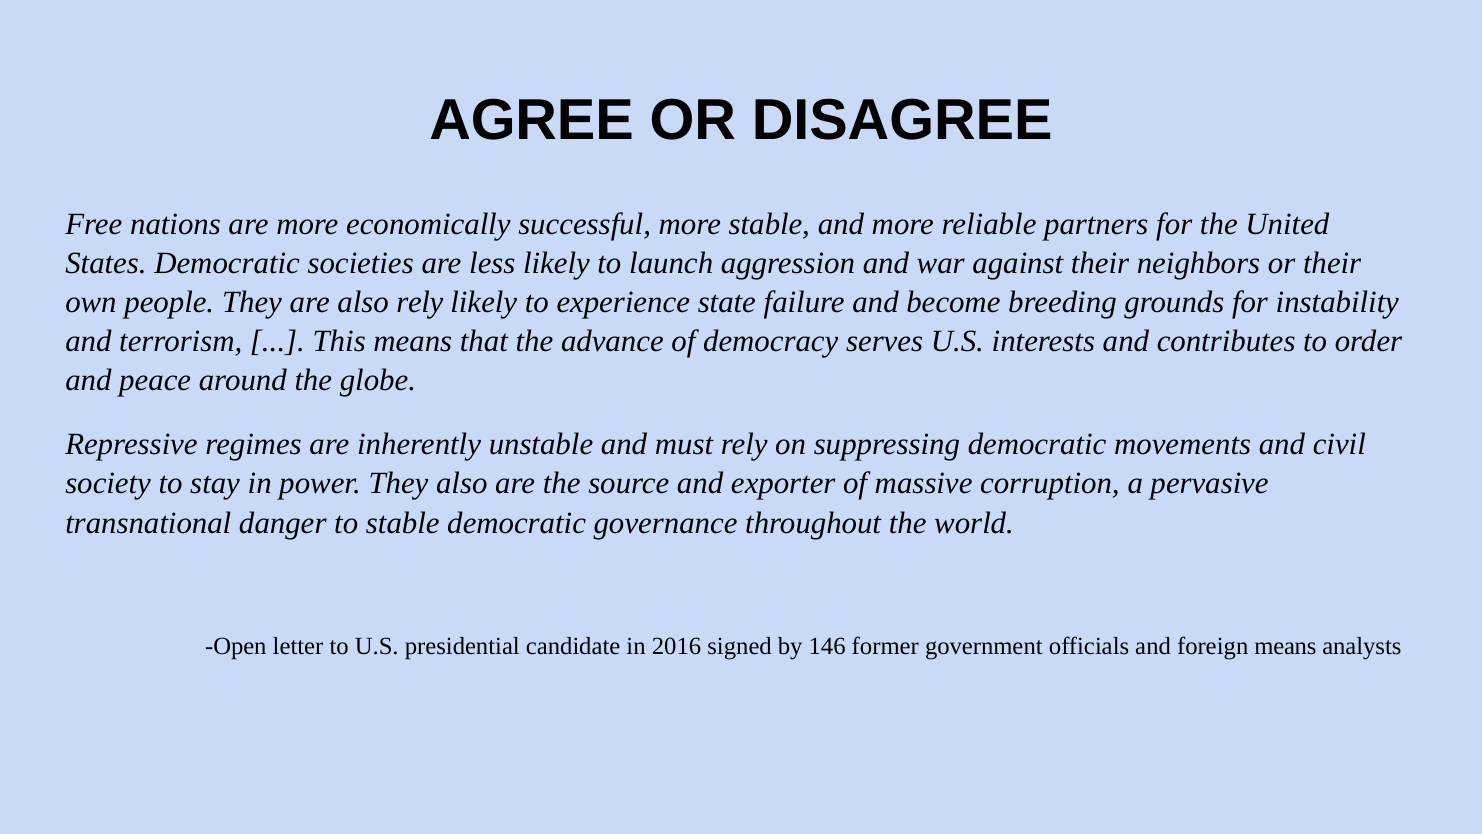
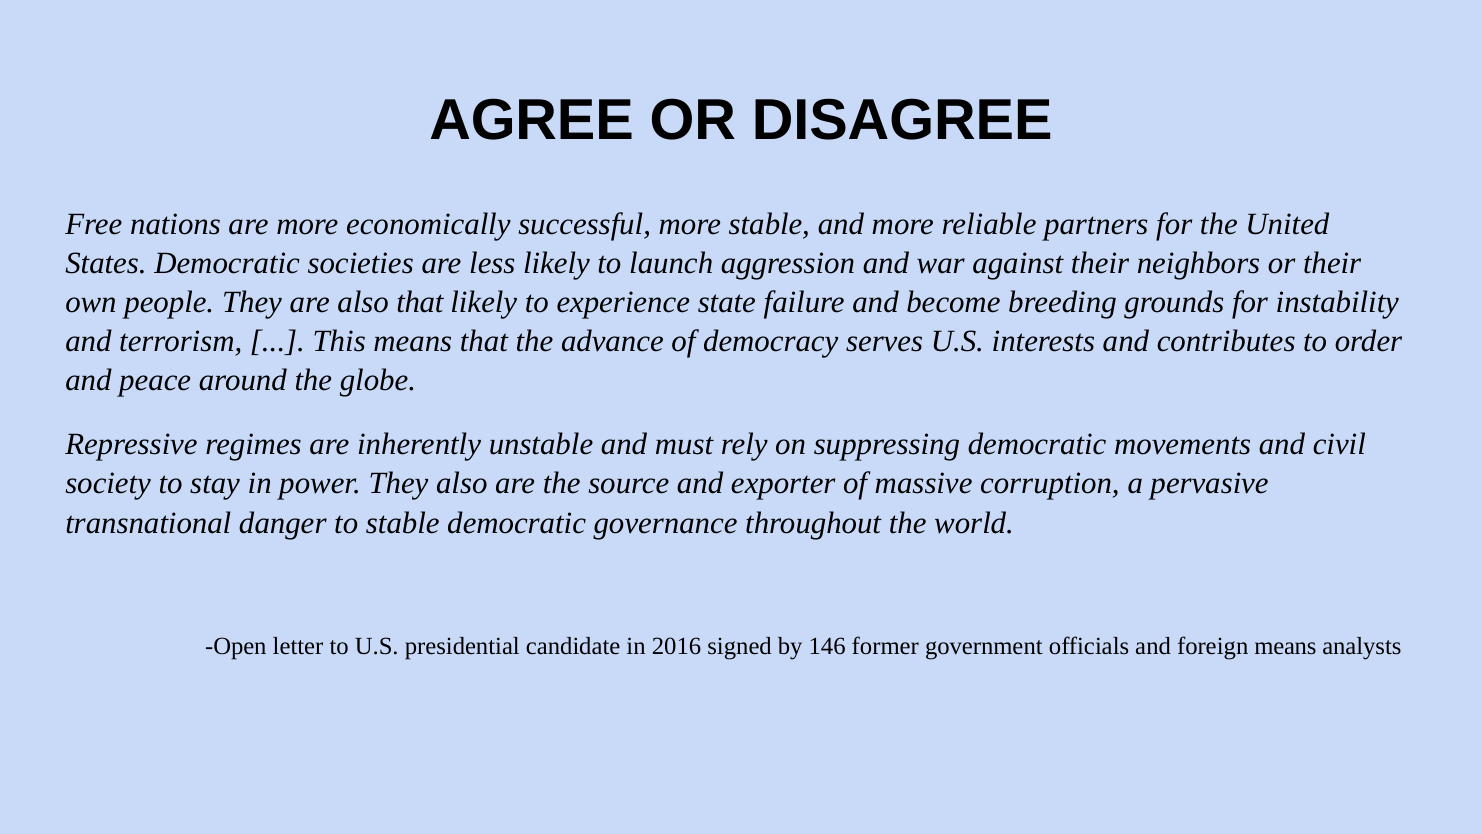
also rely: rely -> that
